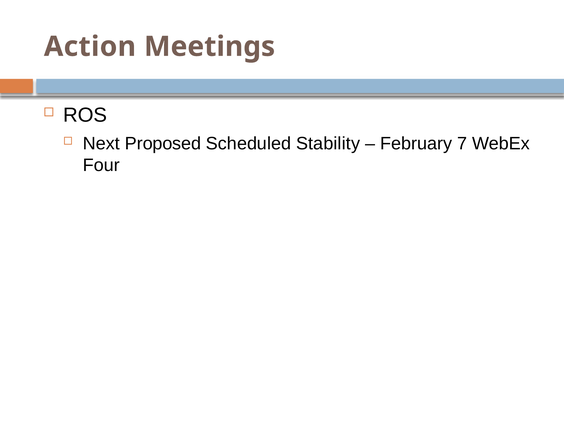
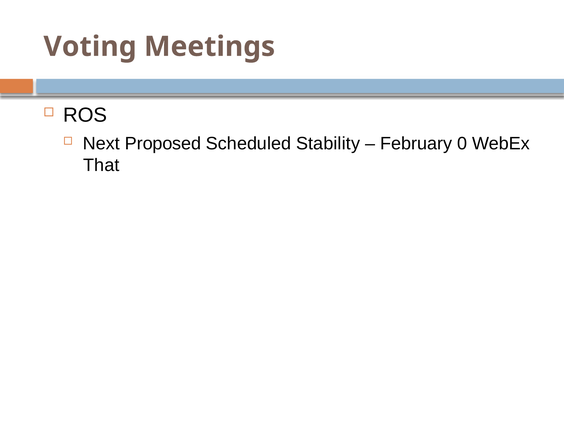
Action: Action -> Voting
7: 7 -> 0
Four: Four -> That
